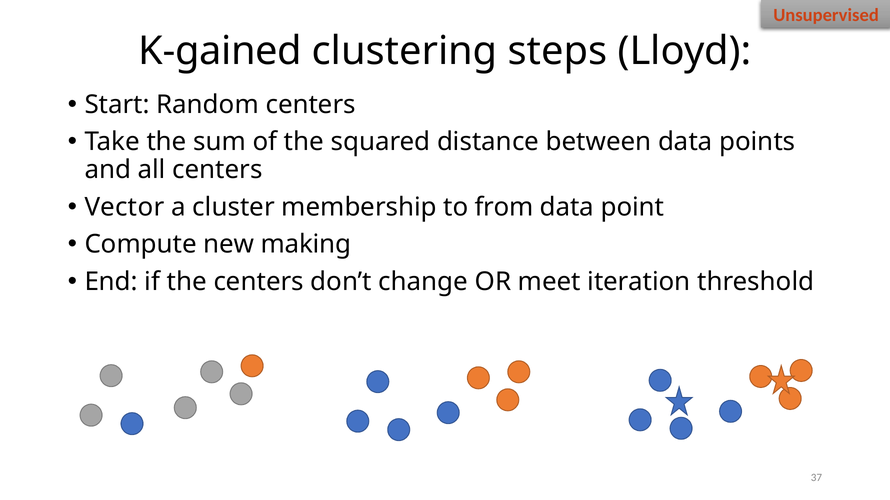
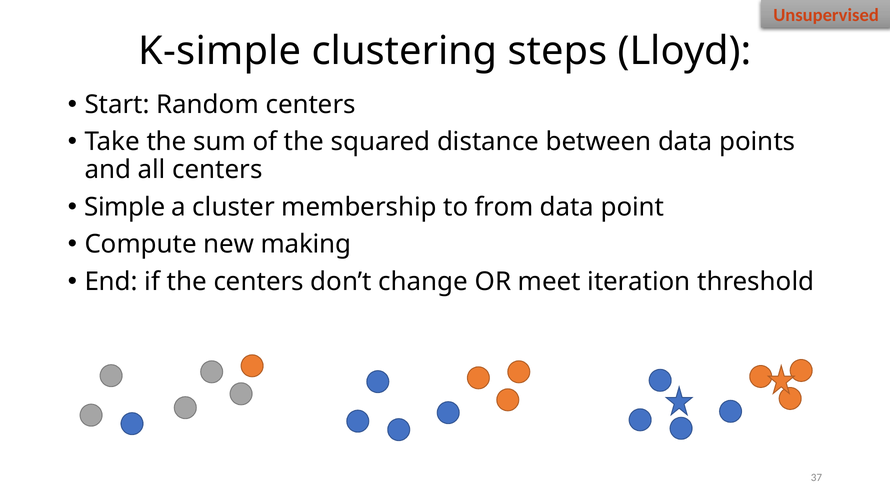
K-gained: K-gained -> K-simple
Vector: Vector -> Simple
